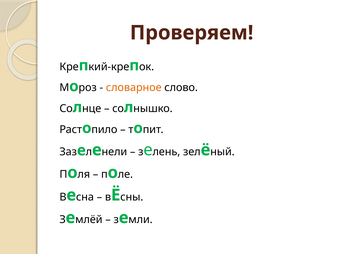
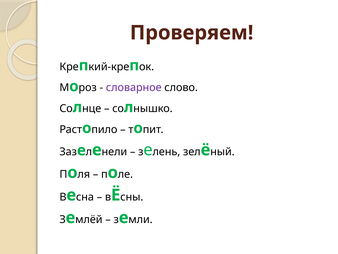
словарное colour: orange -> purple
